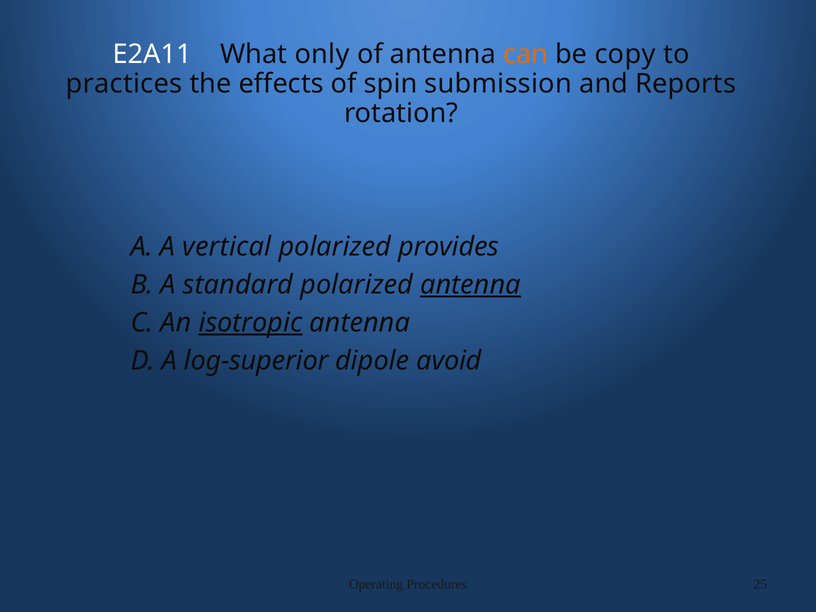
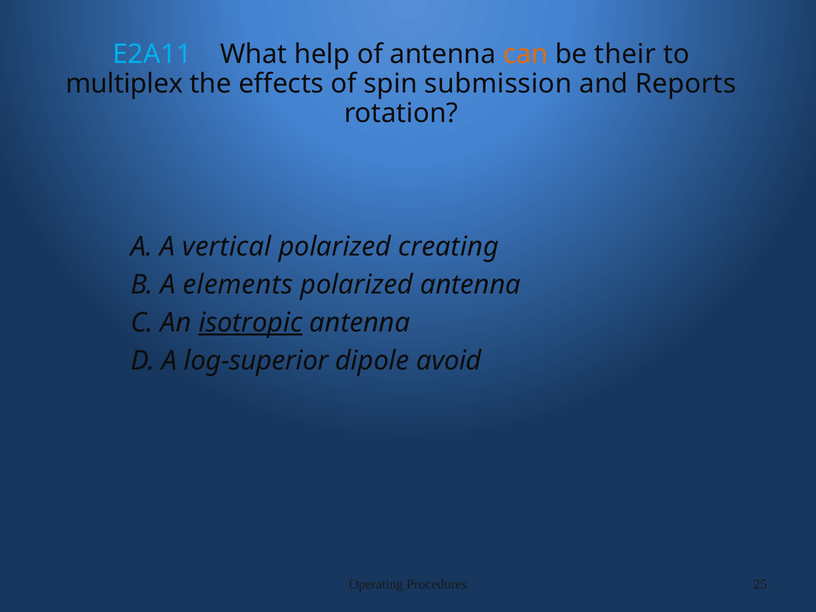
E2A11 colour: white -> light blue
only: only -> help
copy: copy -> their
practices: practices -> multiplex
provides: provides -> creating
standard: standard -> elements
antenna at (470, 285) underline: present -> none
